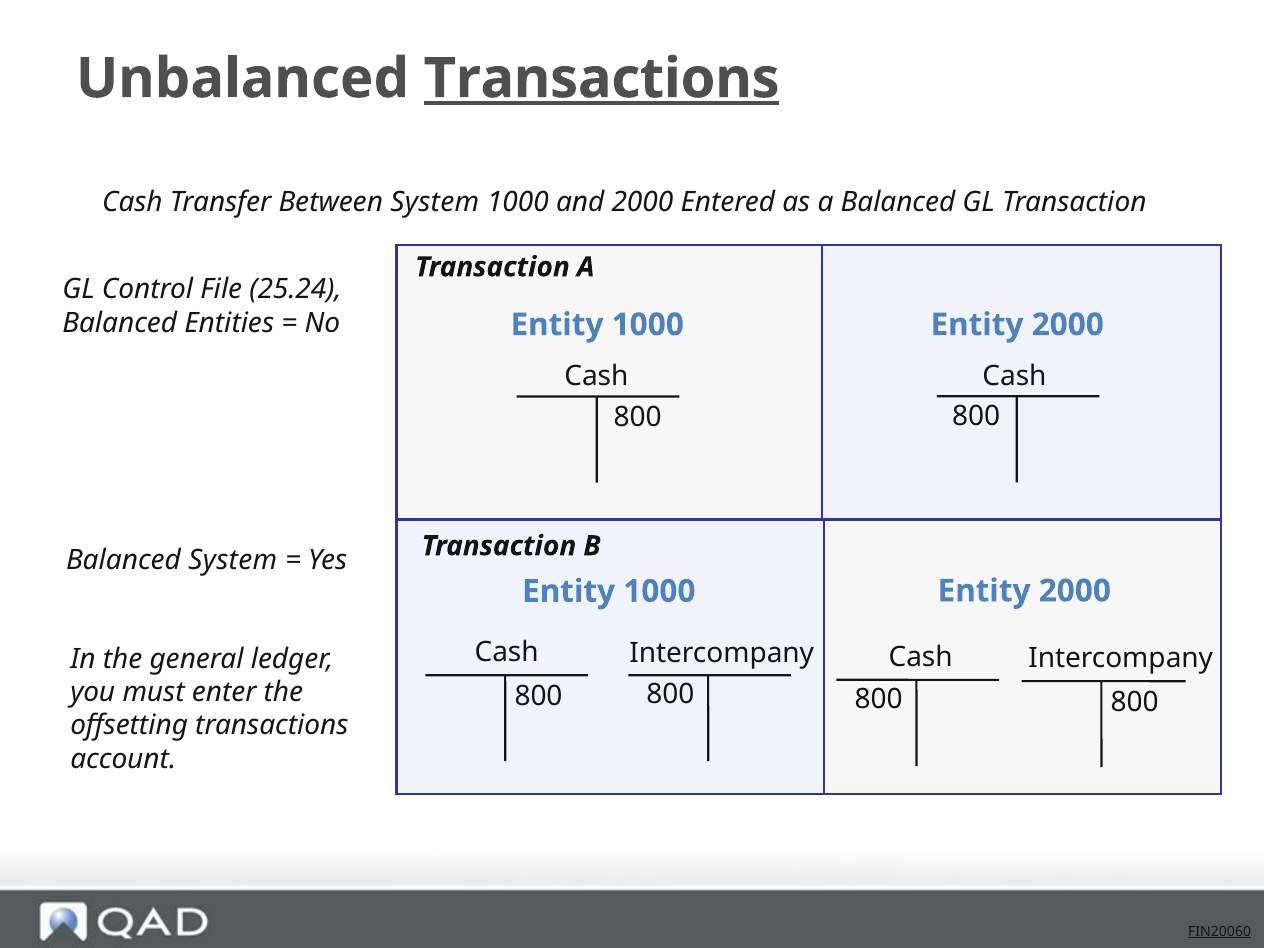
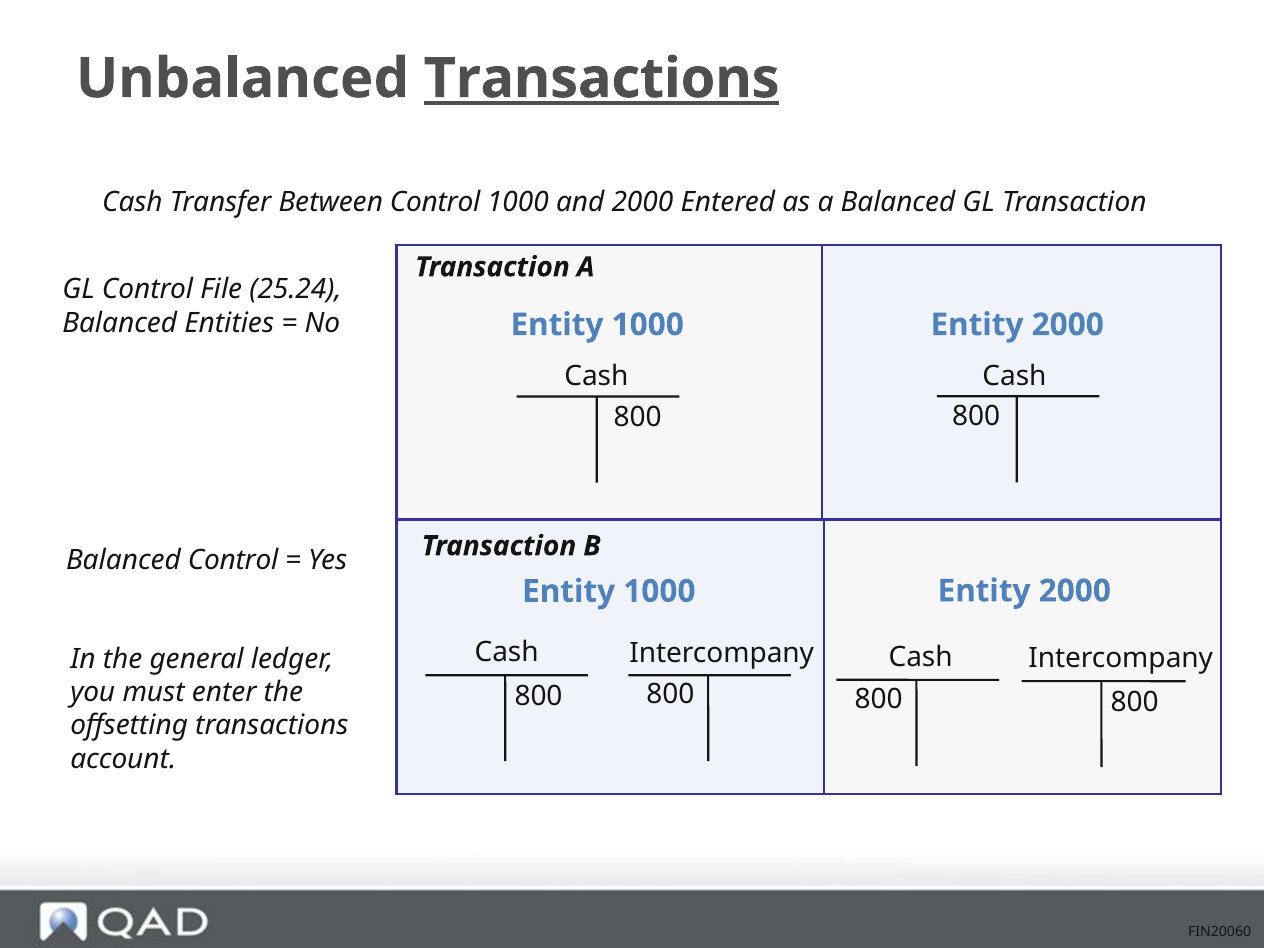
Between System: System -> Control
Balanced System: System -> Control
FIN20060 underline: present -> none
